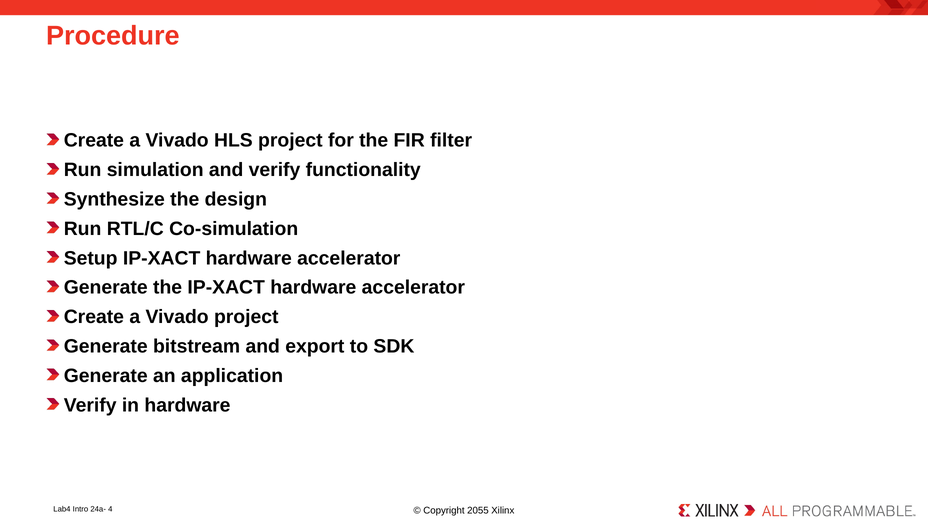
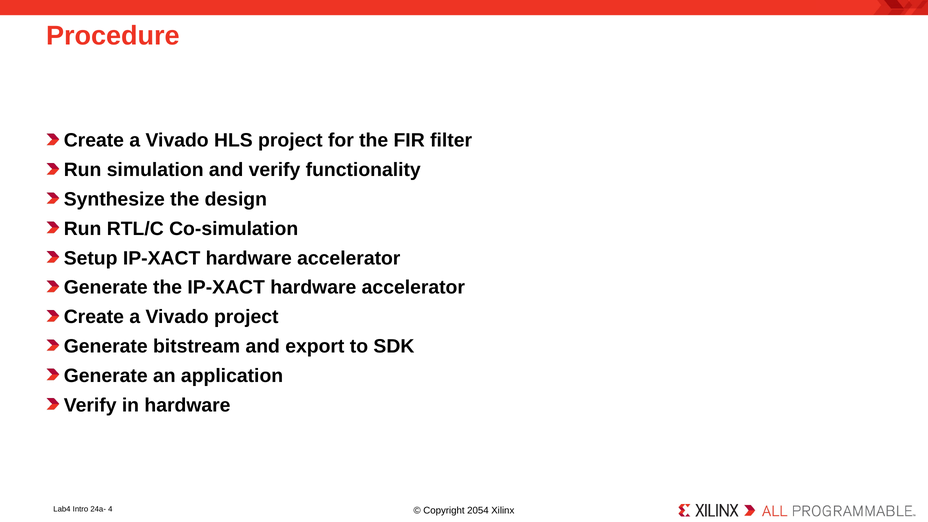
2055: 2055 -> 2054
